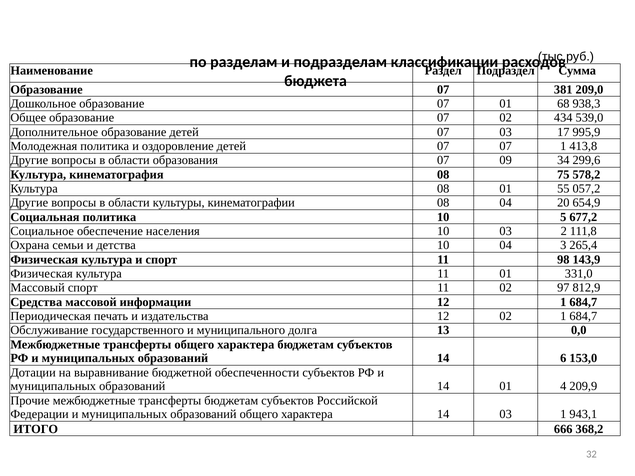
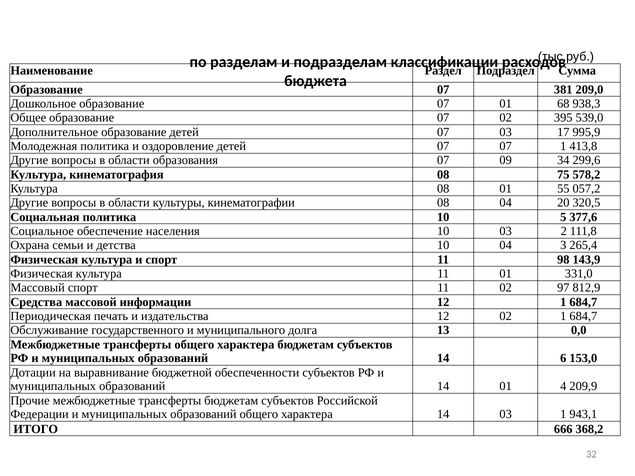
434: 434 -> 395
654,9: 654,9 -> 320,5
677,2: 677,2 -> 377,6
